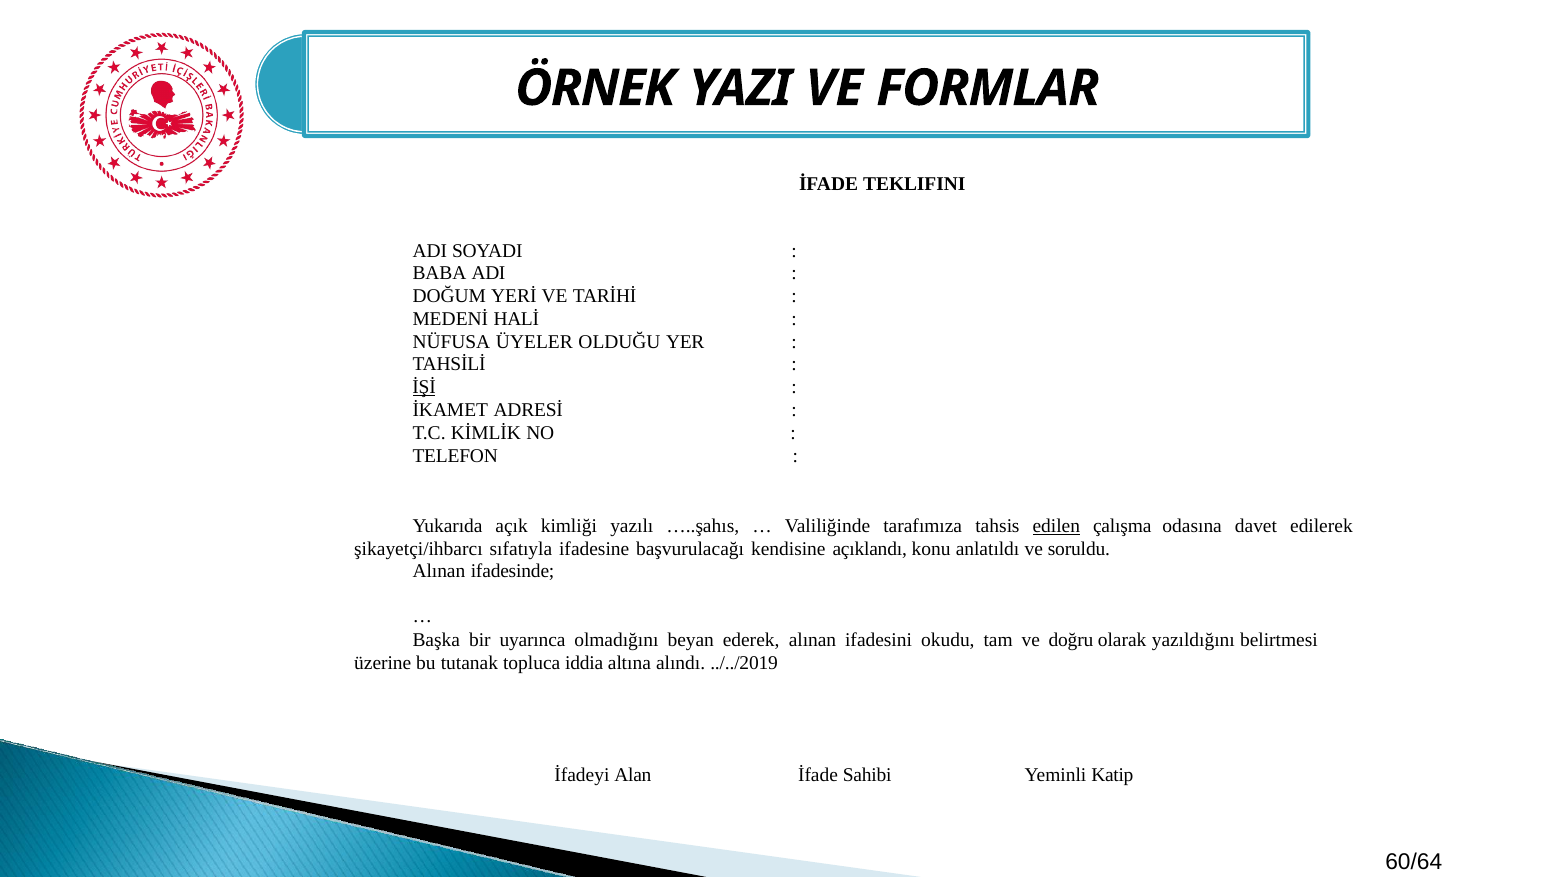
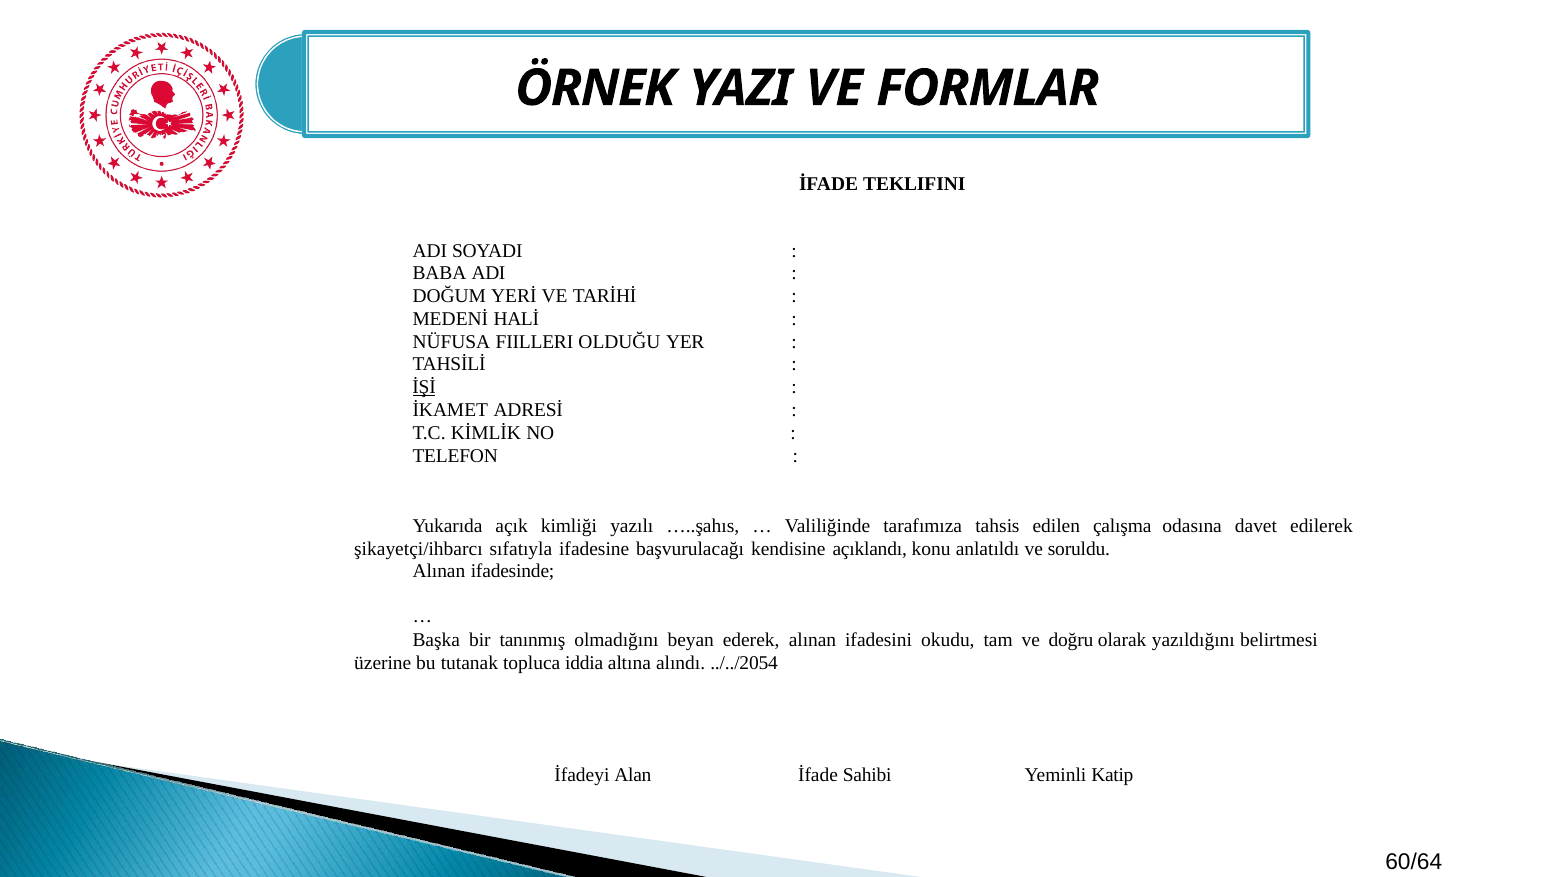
ÜYELER: ÜYELER -> FIILLERI
edilen underline: present -> none
uyarınca: uyarınca -> tanınmış
../../2019: ../../2019 -> ../../2054
